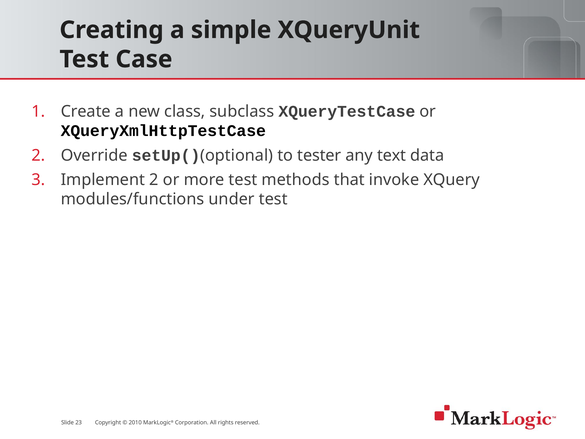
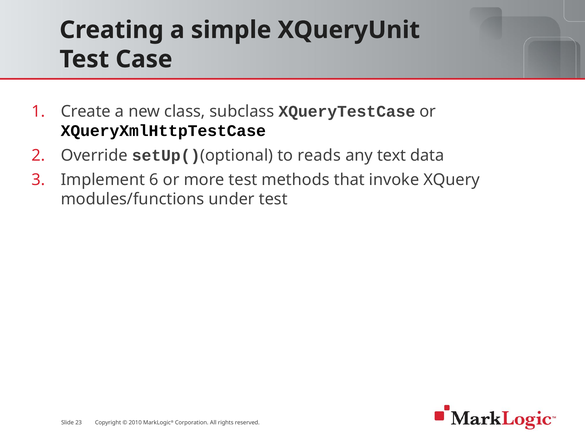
tester: tester -> reads
Implement 2: 2 -> 6
